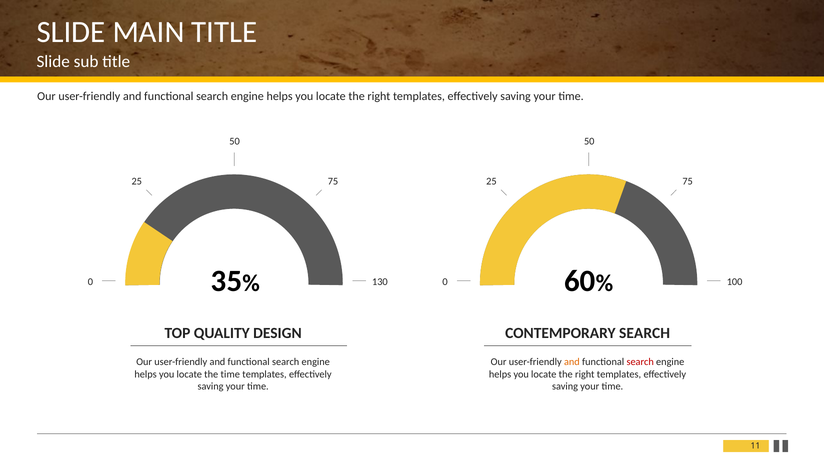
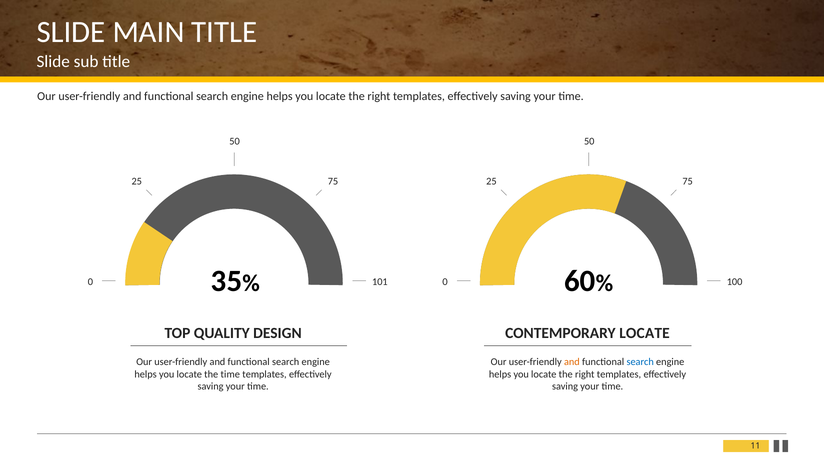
130: 130 -> 101
CONTEMPORARY SEARCH: SEARCH -> LOCATE
search at (640, 361) colour: red -> blue
